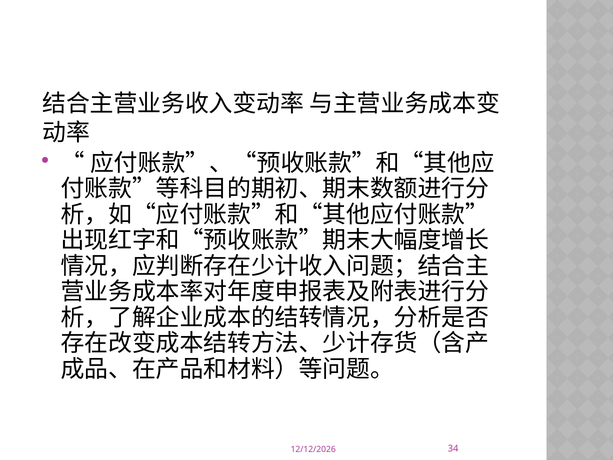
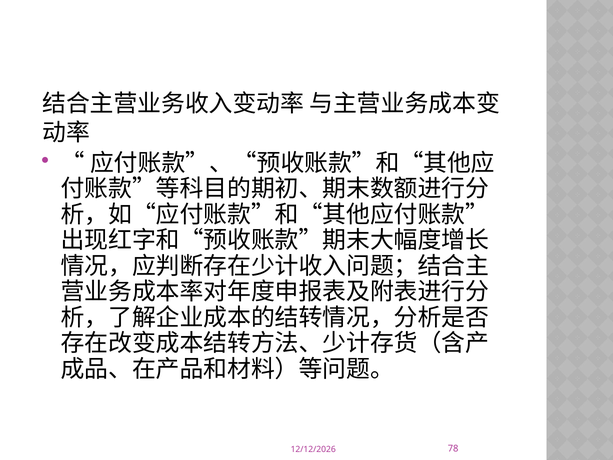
34: 34 -> 78
